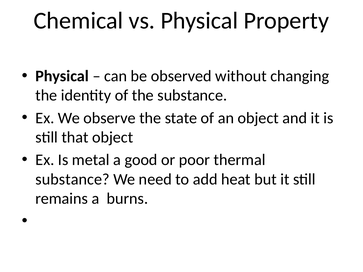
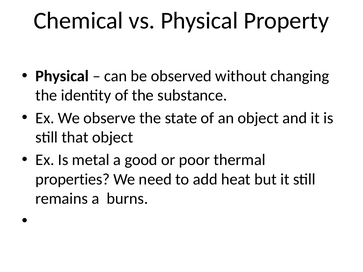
substance at (72, 179): substance -> properties
